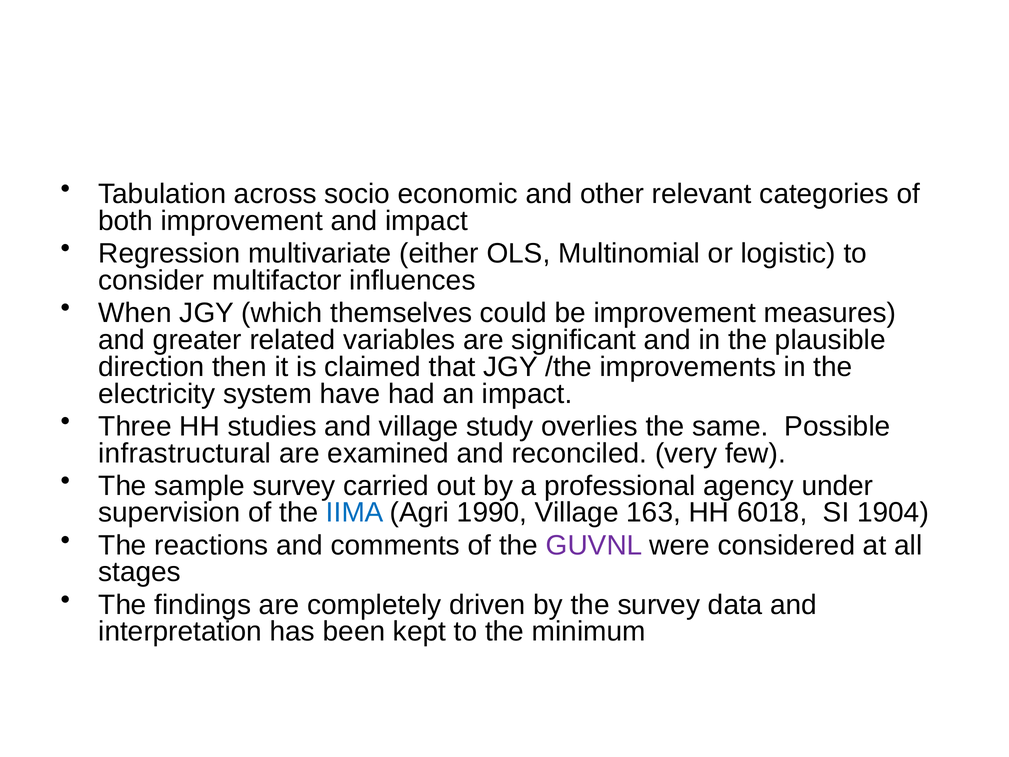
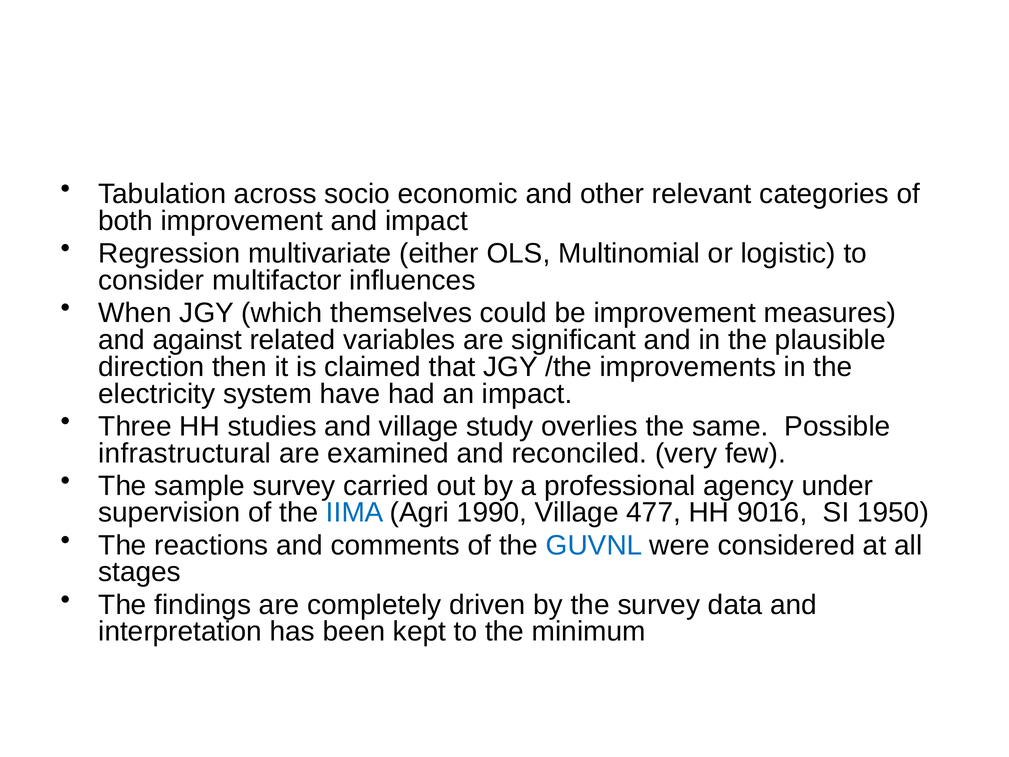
greater: greater -> against
163: 163 -> 477
6018: 6018 -> 9016
1904: 1904 -> 1950
GUVNL colour: purple -> blue
